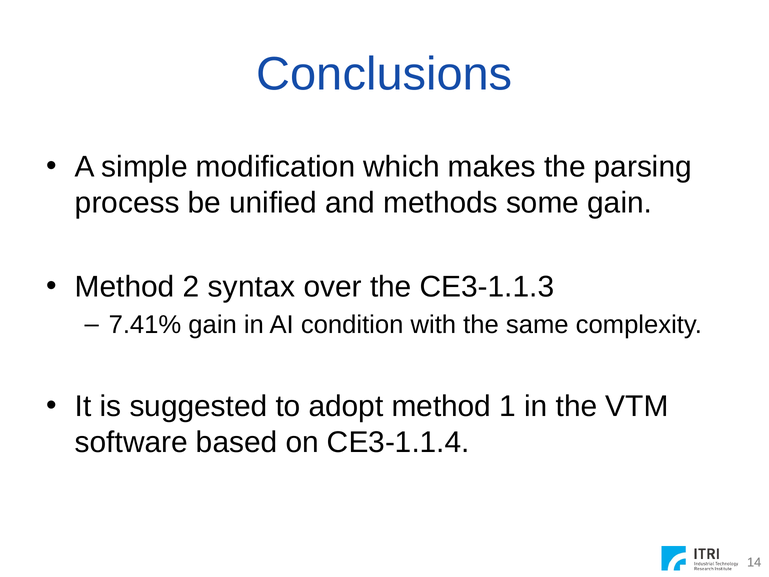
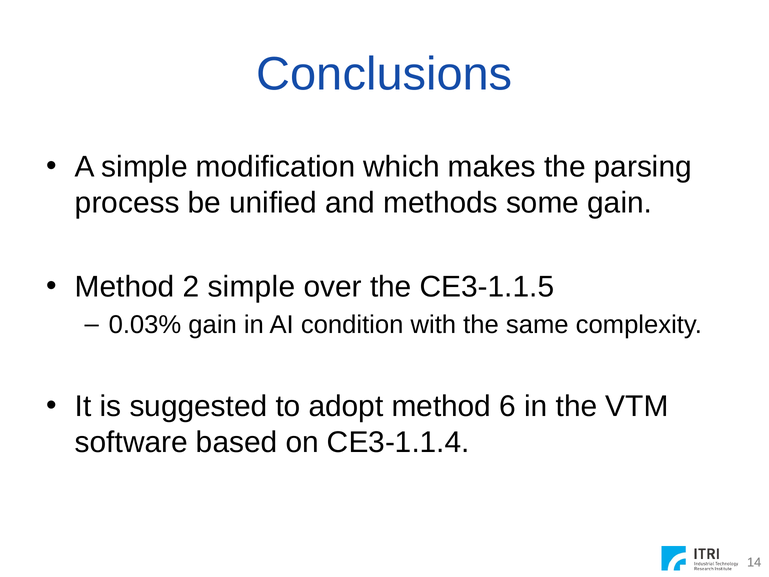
2 syntax: syntax -> simple
CE3-1.1.3: CE3-1.1.3 -> CE3-1.1.5
7.41%: 7.41% -> 0.03%
1: 1 -> 6
